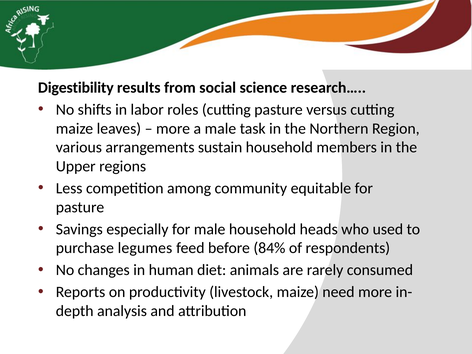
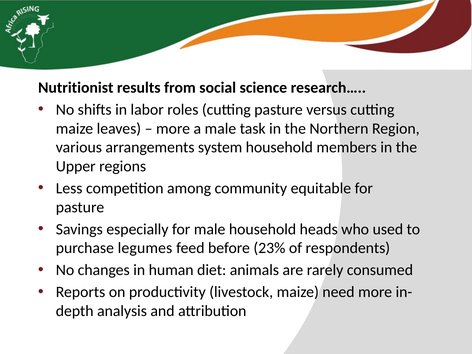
Digestibility: Digestibility -> Nutritionist
sustain: sustain -> system
84%: 84% -> 23%
